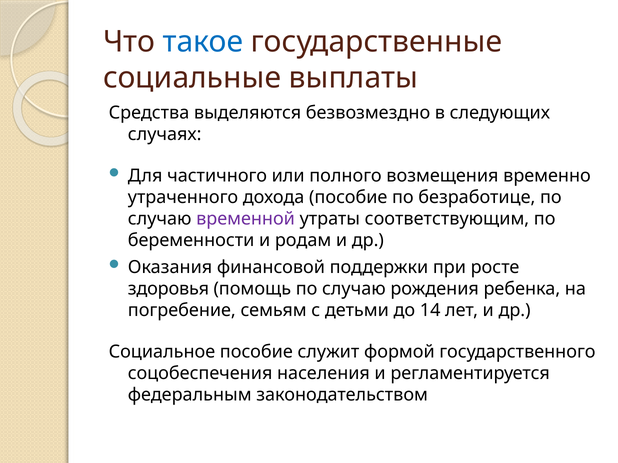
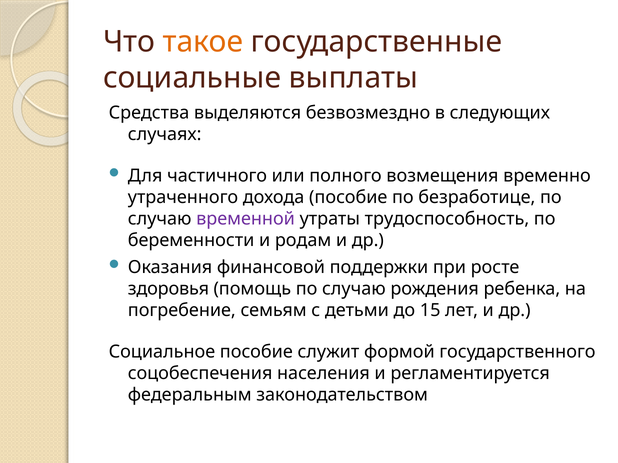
такое colour: blue -> orange
соответствующим: соответствующим -> трудоспособность
14: 14 -> 15
